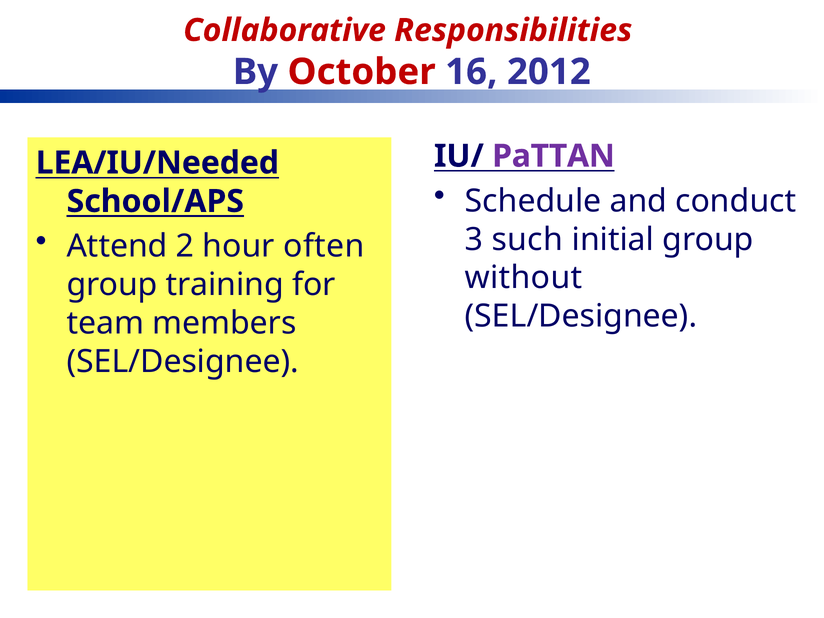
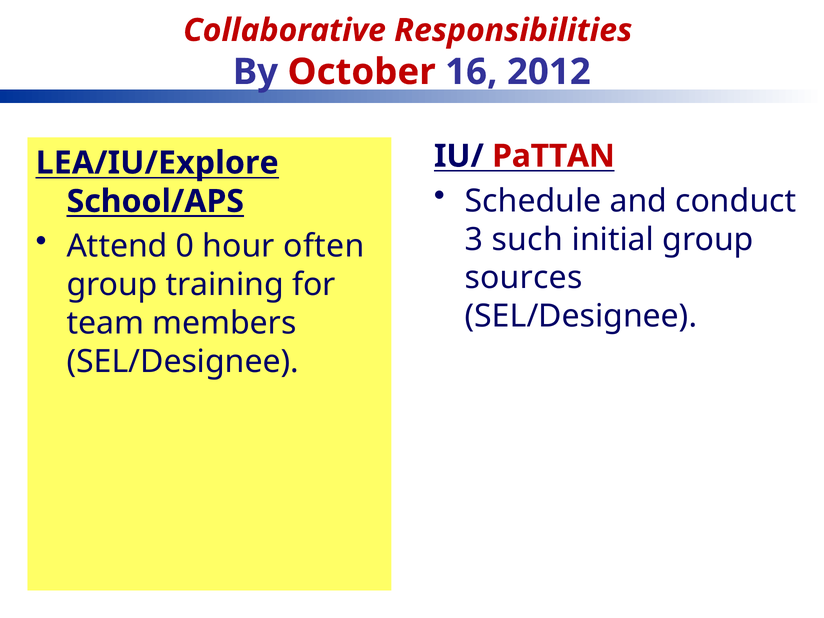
PaTTAN colour: purple -> red
LEA/IU/Needed: LEA/IU/Needed -> LEA/IU/Explore
2: 2 -> 0
without: without -> sources
